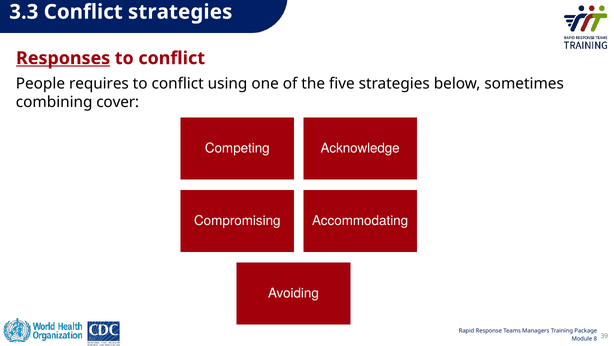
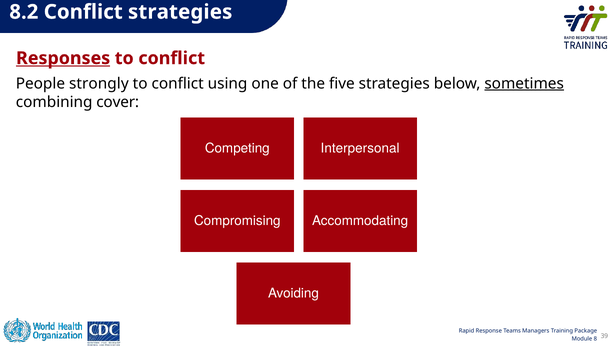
3.3: 3.3 -> 8.2
requires: requires -> strongly
sometimes underline: none -> present
Acknowledge: Acknowledge -> Interpersonal
